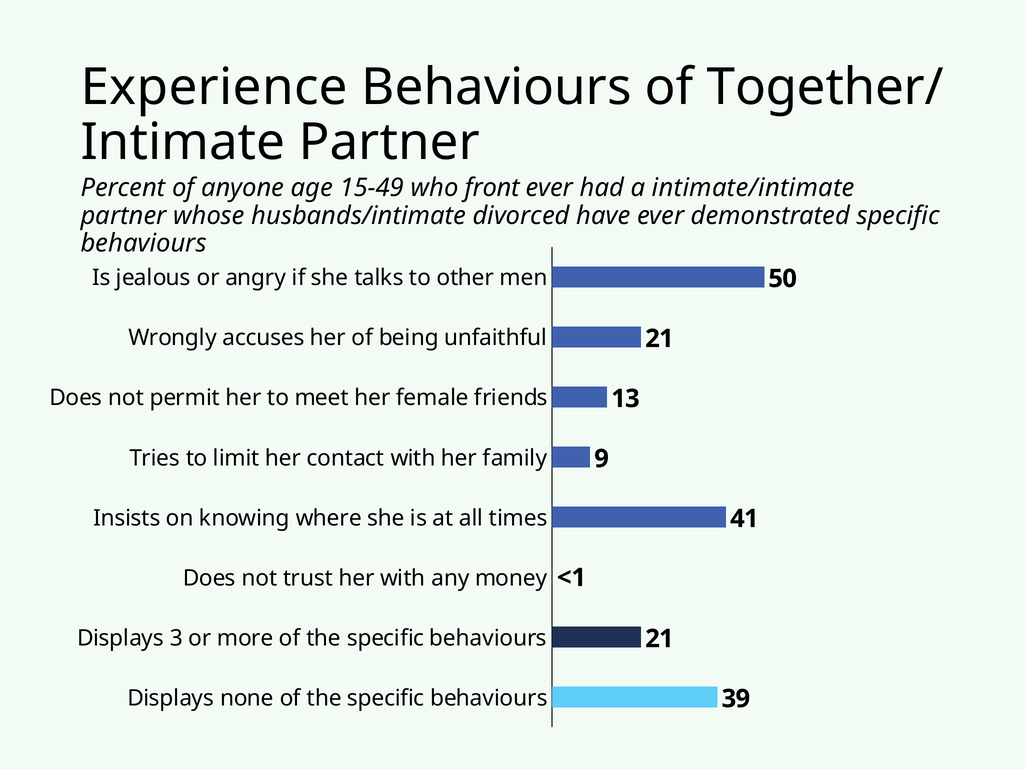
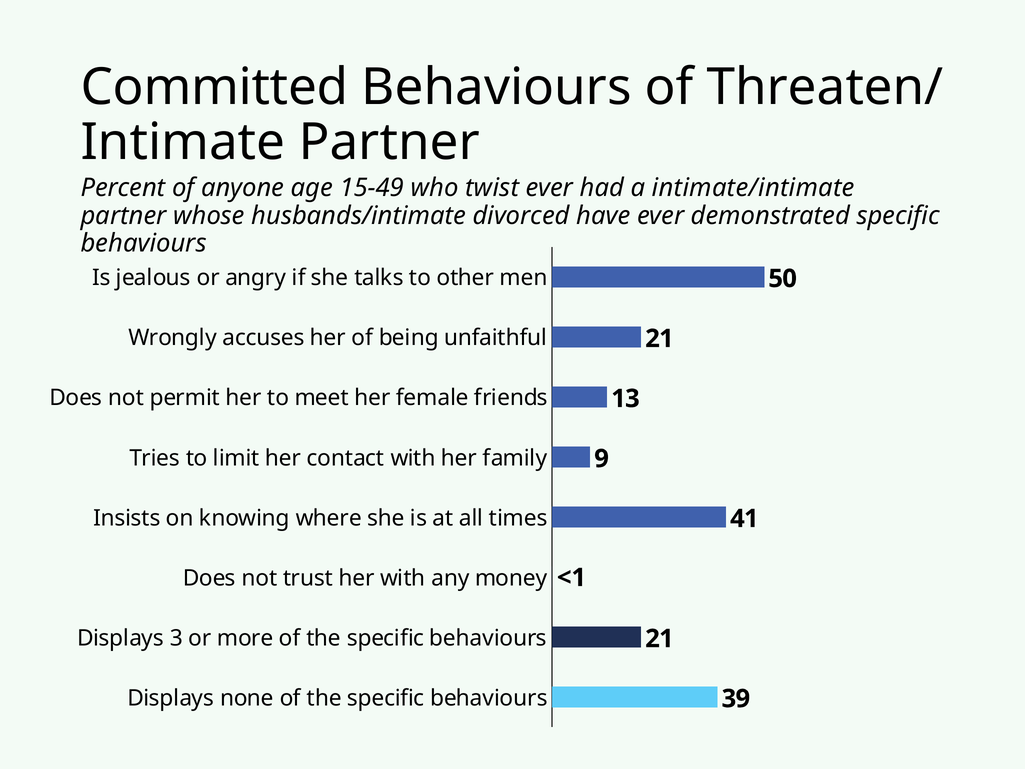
Experience: Experience -> Committed
Together/: Together/ -> Threaten/
front: front -> twist
